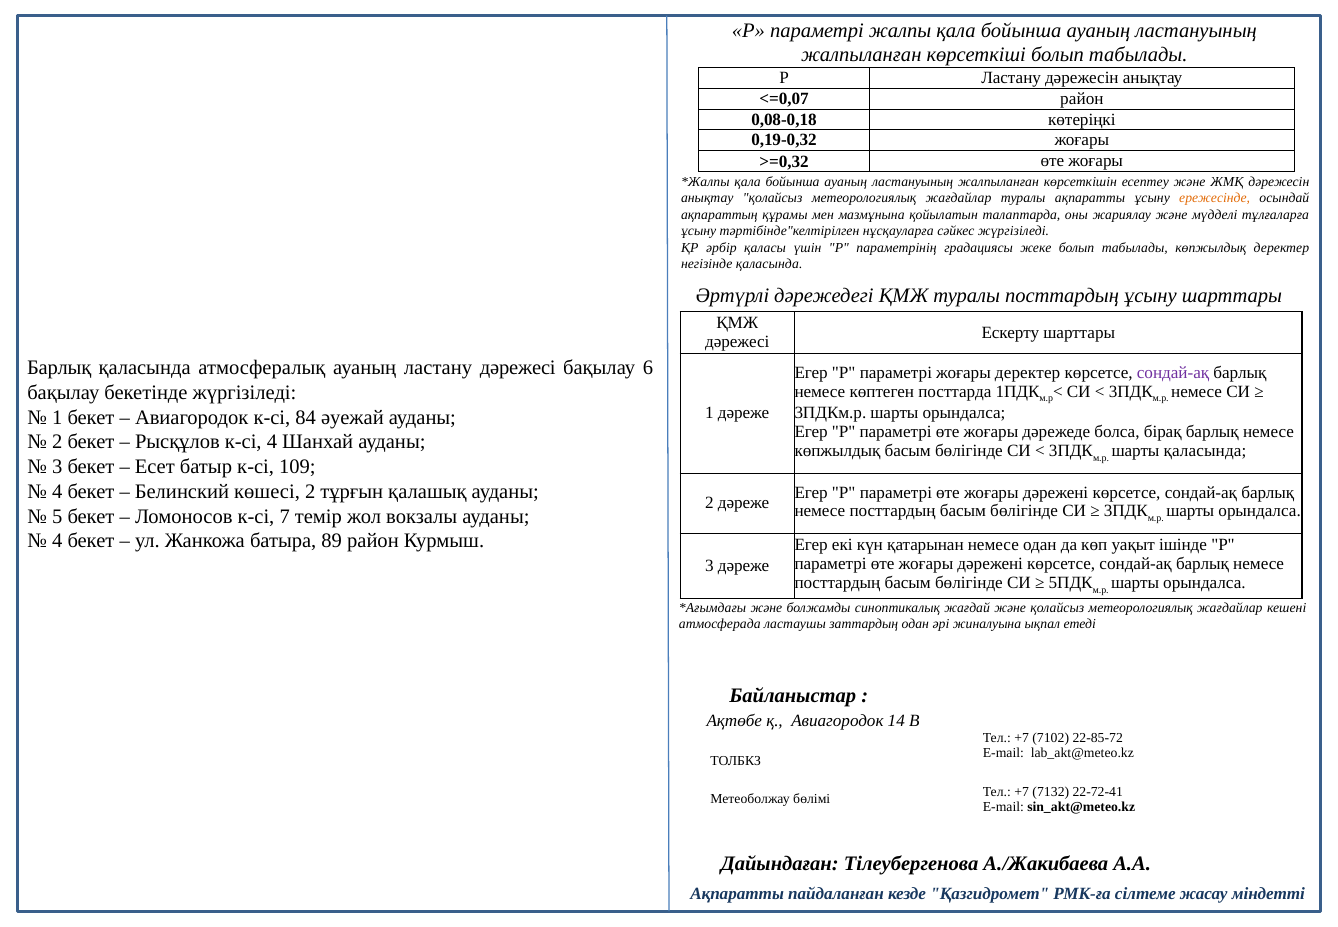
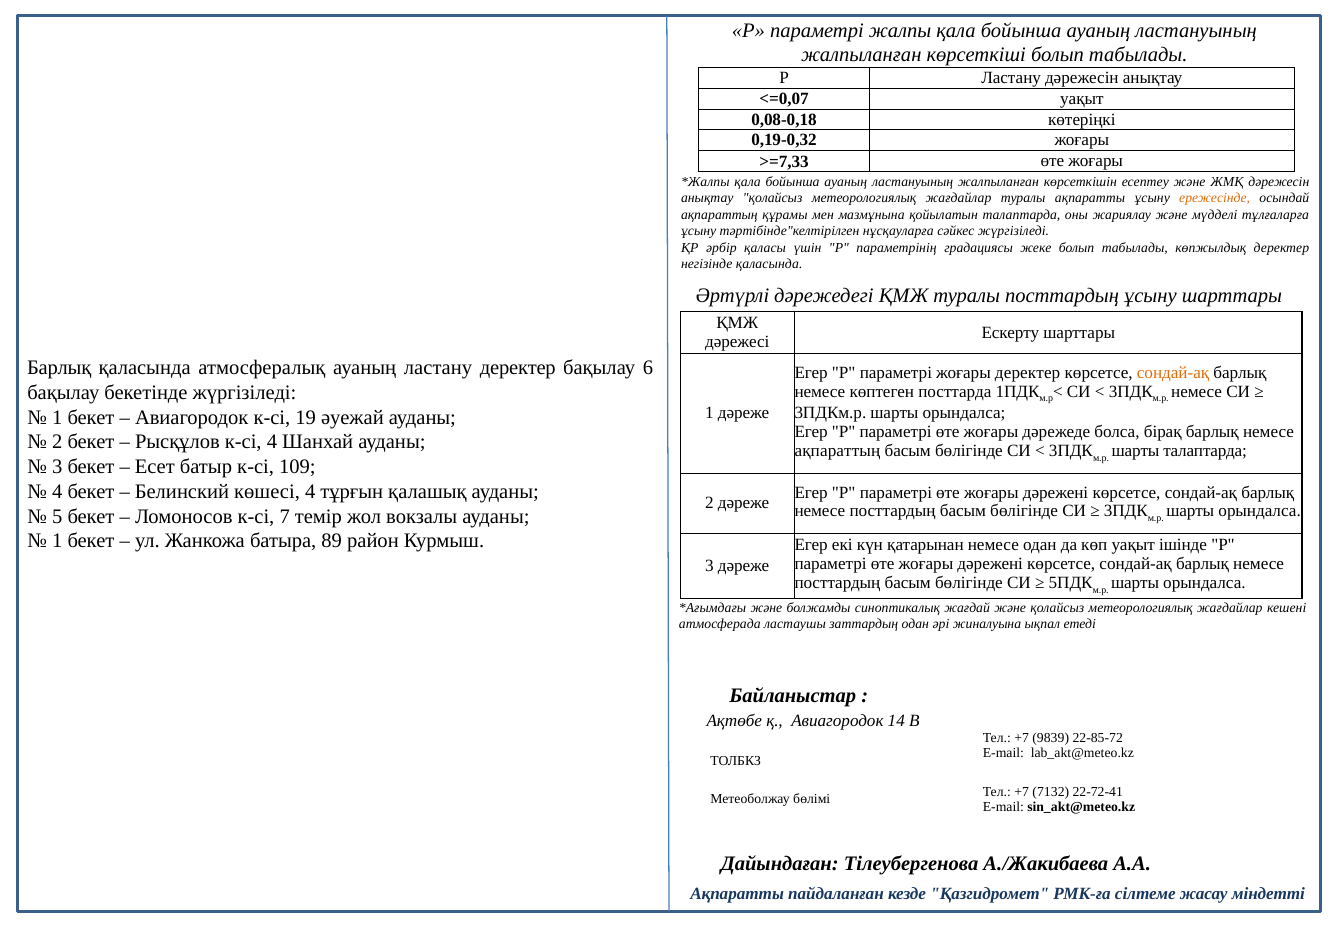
<=0,07 район: район -> уақыт
>=0,32: >=0,32 -> >=7,33
ластану дәрежесі: дәрежесі -> деректер
сондай-ақ at (1173, 372) colour: purple -> orange
84: 84 -> 19
көпжылдық at (838, 451): көпжылдық -> ақпараттың
шарты қаласында: қаласында -> талаптарда
көшесі 2: 2 -> 4
4 at (57, 541): 4 -> 1
7102: 7102 -> 9839
